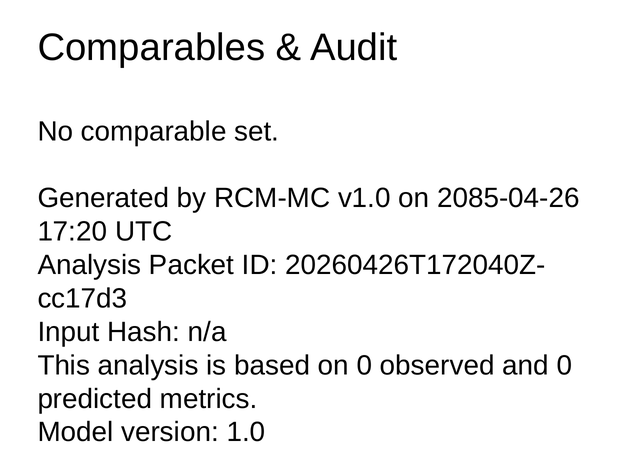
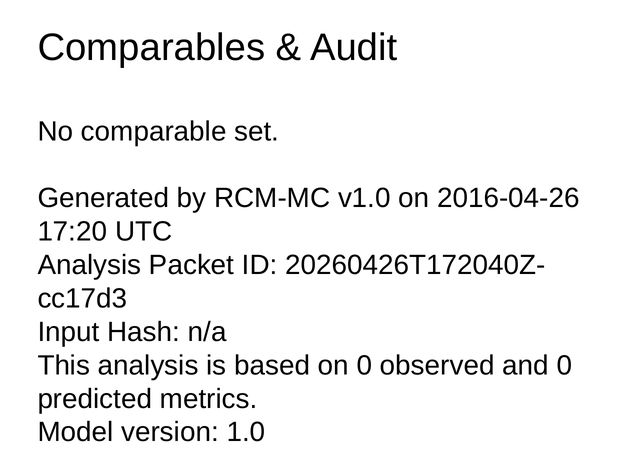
2085-04-26: 2085-04-26 -> 2016-04-26
